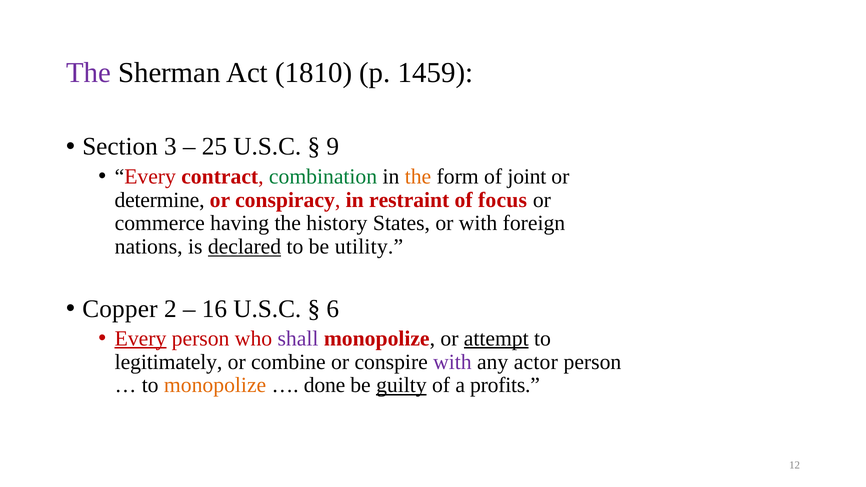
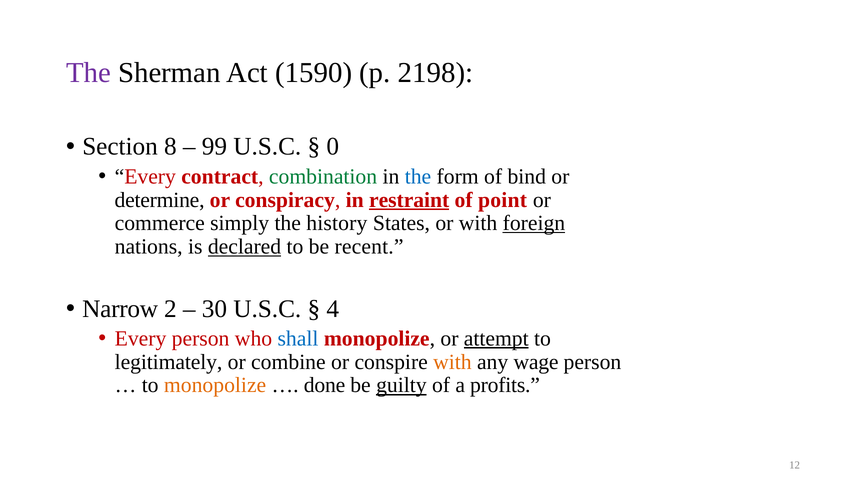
1810: 1810 -> 1590
1459: 1459 -> 2198
3: 3 -> 8
25: 25 -> 99
9: 9 -> 0
the at (418, 177) colour: orange -> blue
joint: joint -> bind
restraint underline: none -> present
focus: focus -> point
having: having -> simply
foreign underline: none -> present
utility: utility -> recent
Copper: Copper -> Narrow
16: 16 -> 30
6: 6 -> 4
Every at (141, 339) underline: present -> none
shall colour: purple -> blue
with at (452, 362) colour: purple -> orange
actor: actor -> wage
